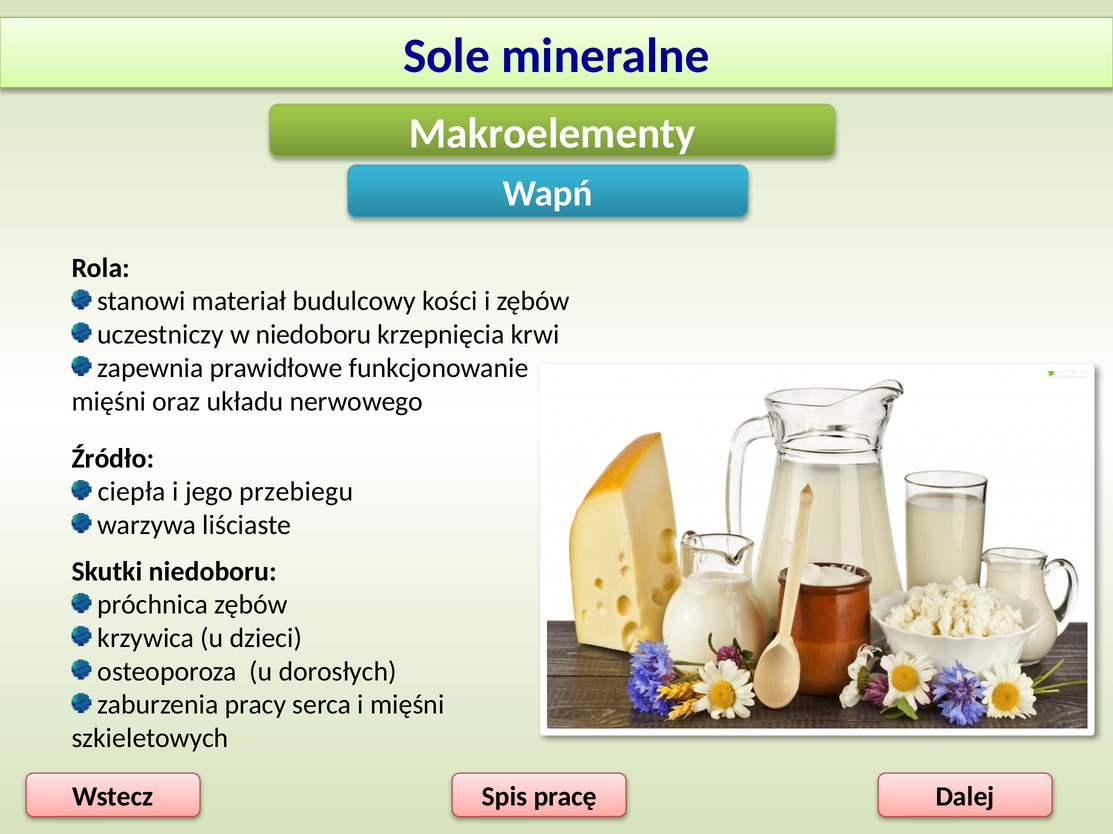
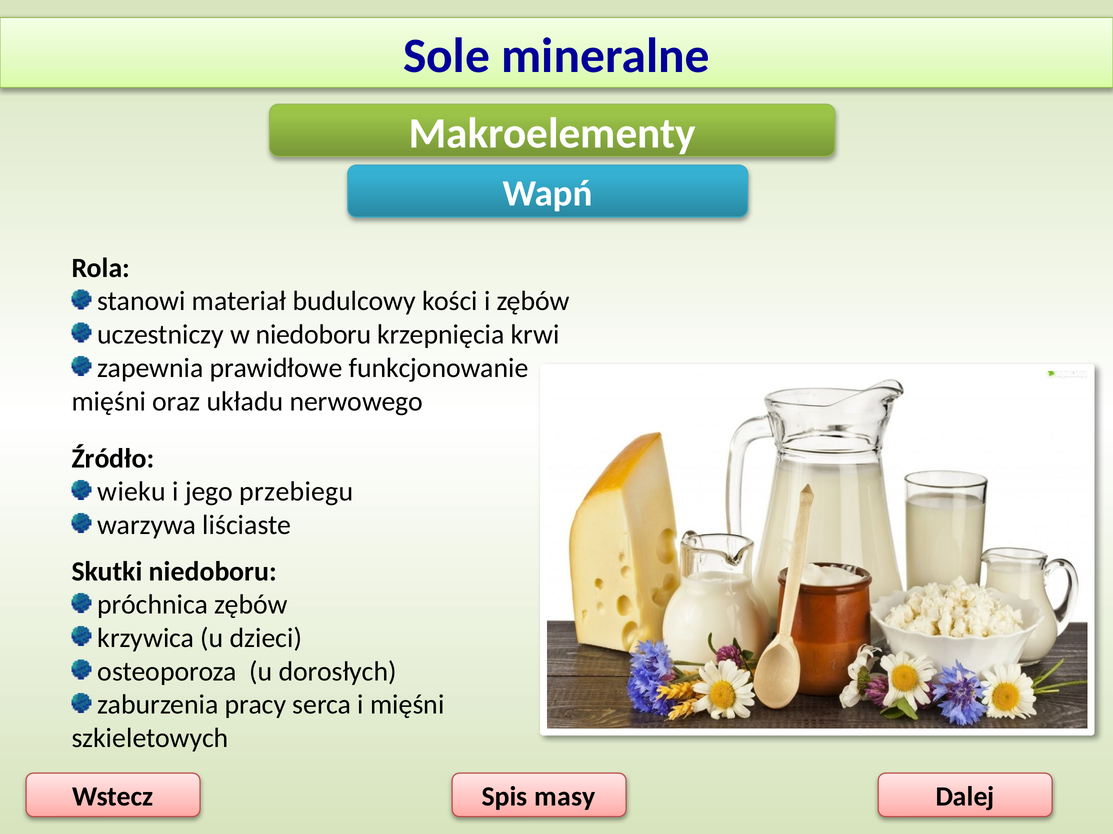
ciepła: ciepła -> wieku
pracę: pracę -> masy
